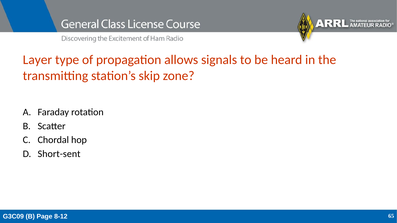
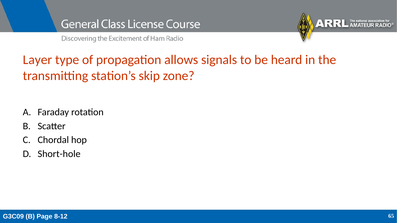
Short-sent: Short-sent -> Short-hole
